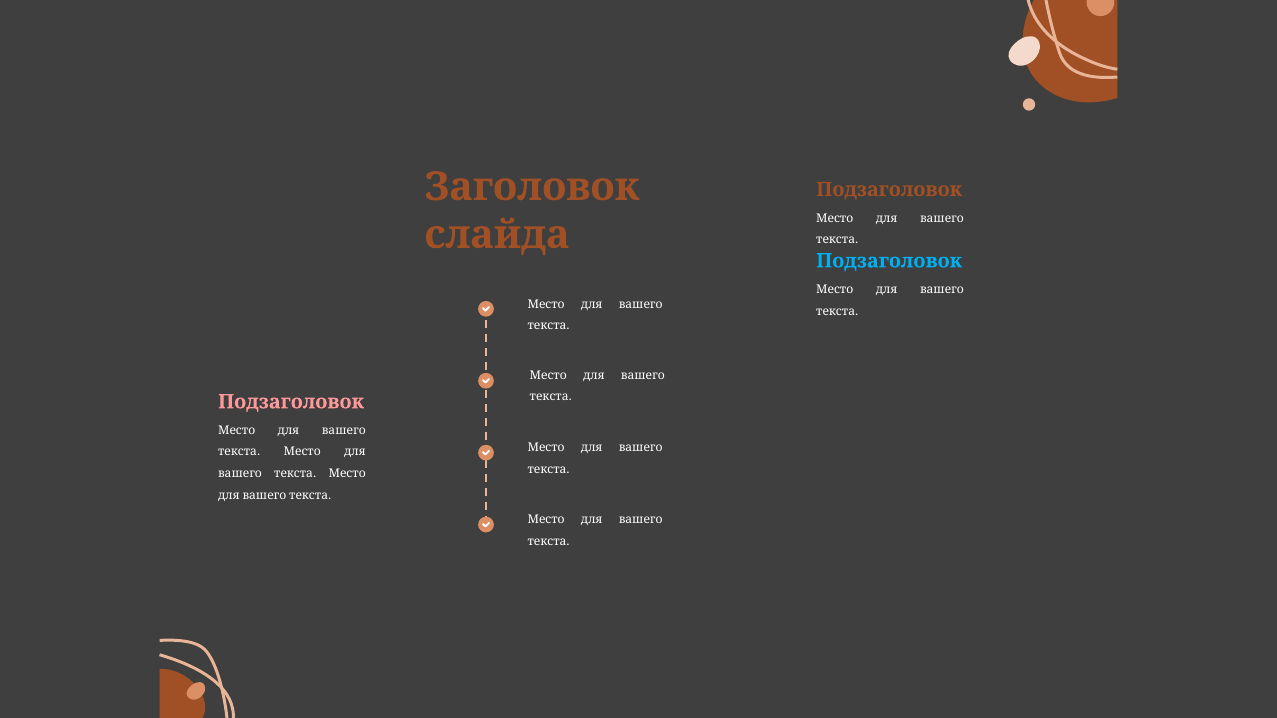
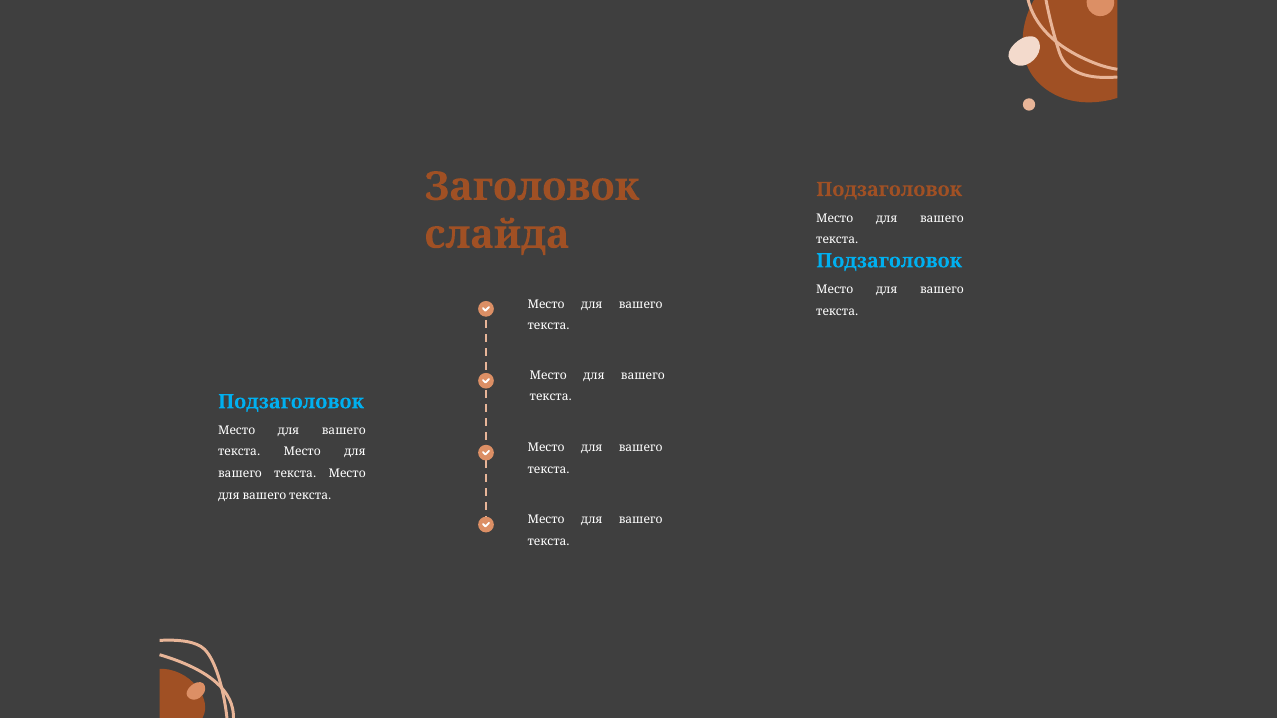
Подзаголовок at (291, 402) colour: pink -> light blue
